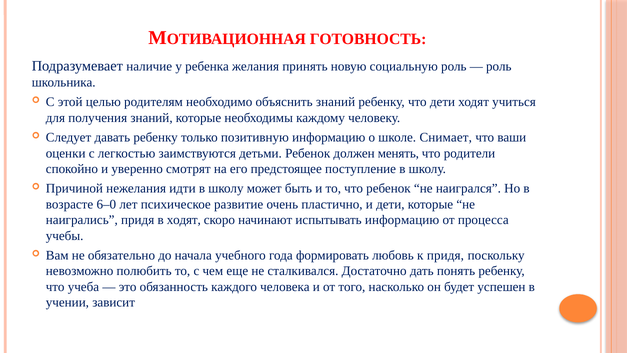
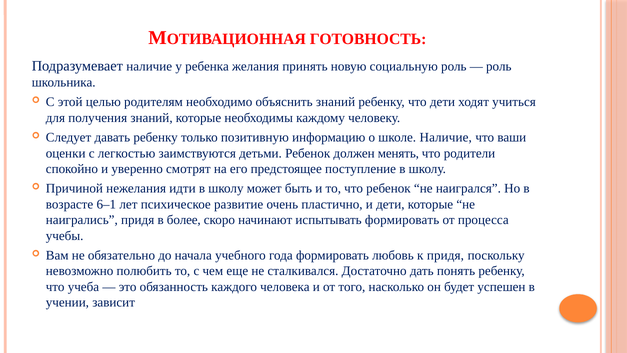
школе Снимает: Снимает -> Наличие
6–0: 6–0 -> 6–1
в ходят: ходят -> более
испытывать информацию: информацию -> формировать
